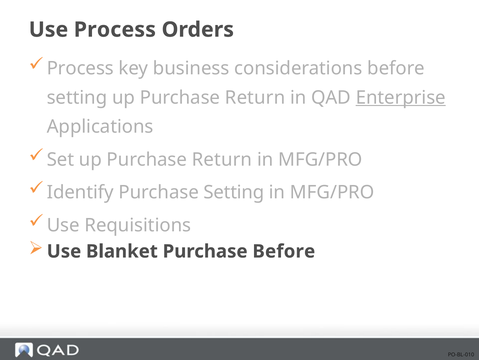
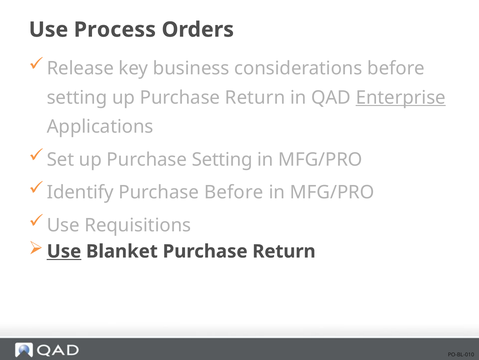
Process at (80, 68): Process -> Release
Set up Purchase Return: Return -> Setting
Purchase Setting: Setting -> Before
Use at (64, 251) underline: none -> present
Blanket Purchase Before: Before -> Return
